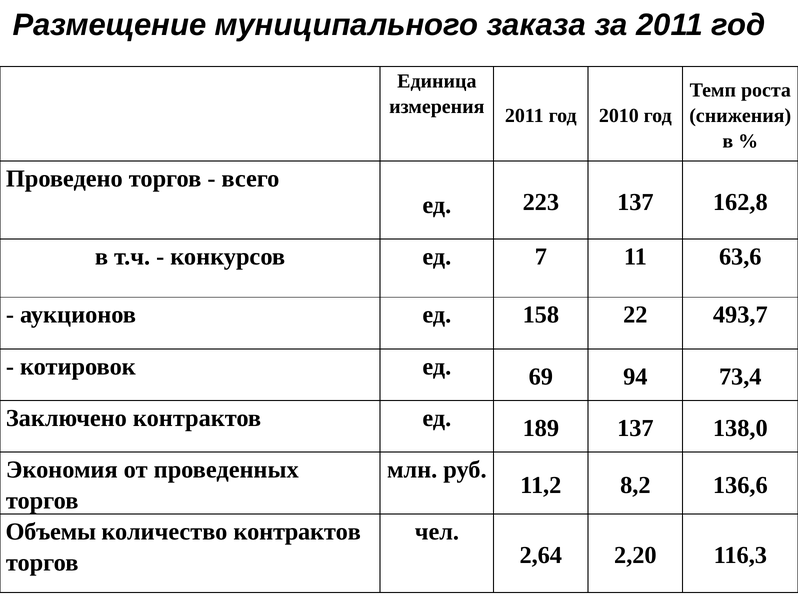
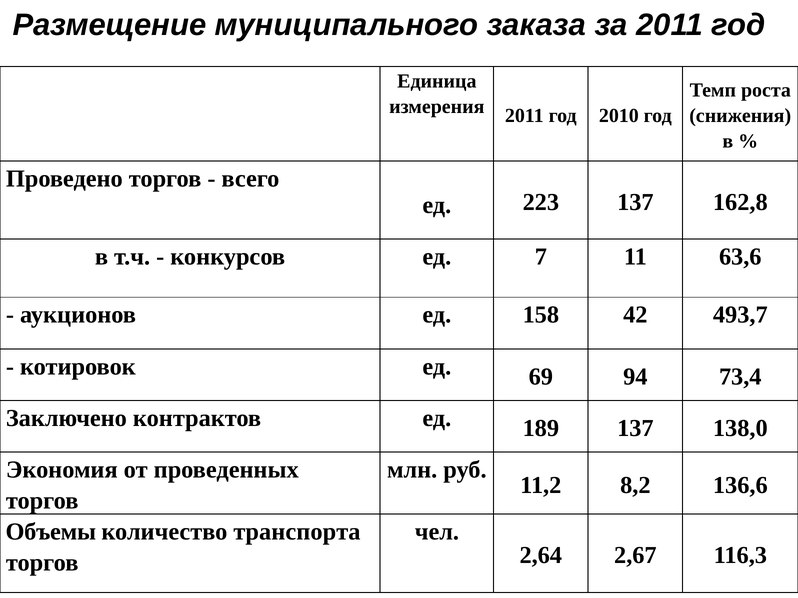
22: 22 -> 42
количество контрактов: контрактов -> транспорта
2,20: 2,20 -> 2,67
